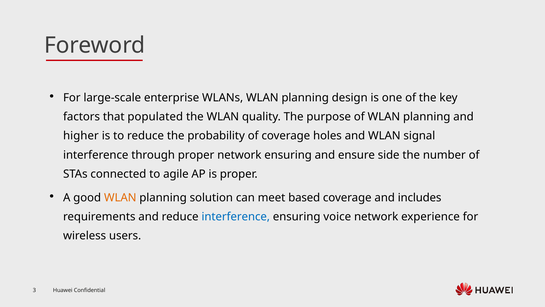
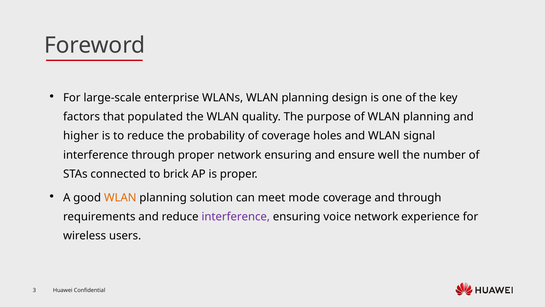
side: side -> well
agile: agile -> brick
based: based -> mode
and includes: includes -> through
interference at (236, 216) colour: blue -> purple
